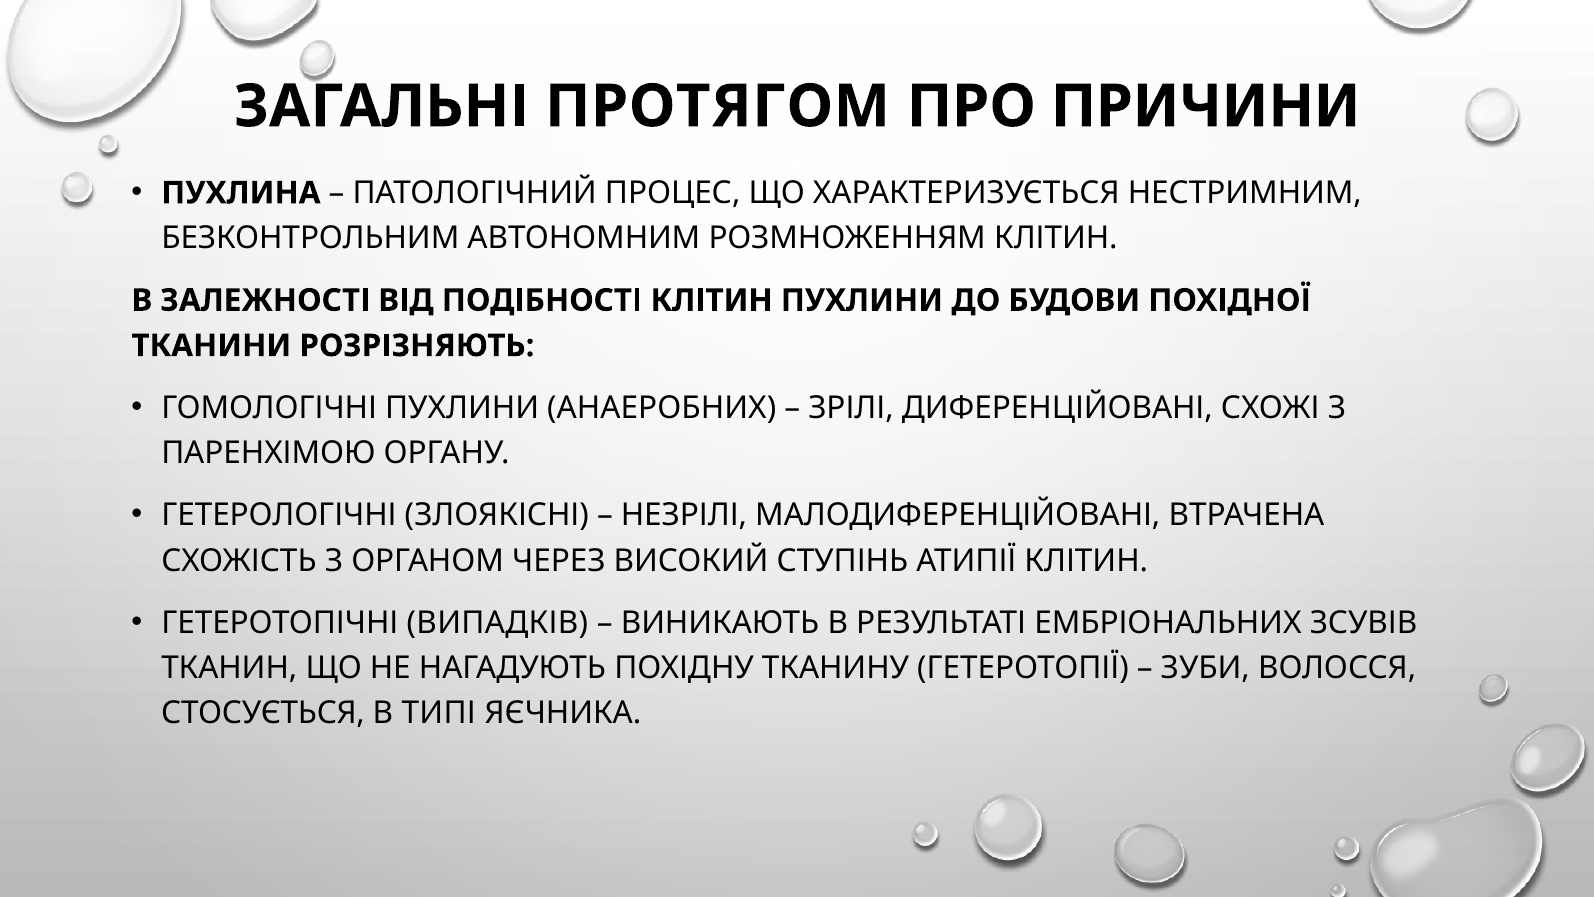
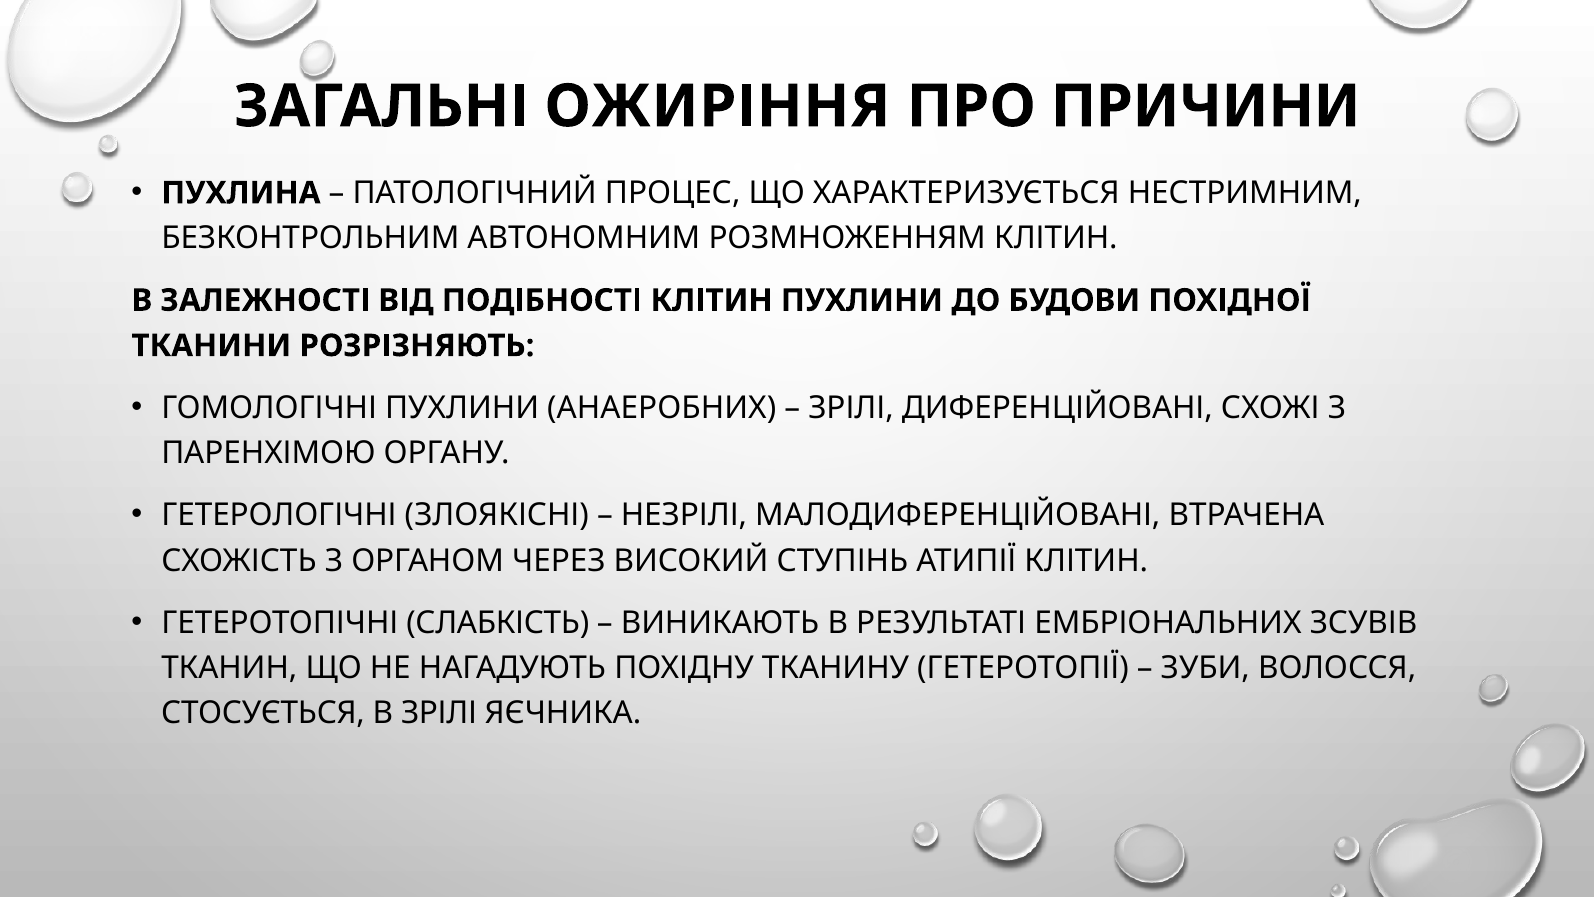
ПРОТЯГОМ: ПРОТЯГОМ -> ОЖИРІННЯ
ВИПАДКІВ: ВИПАДКІВ -> СЛАБКІСТЬ
В ТИПІ: ТИПІ -> ЗРІЛІ
